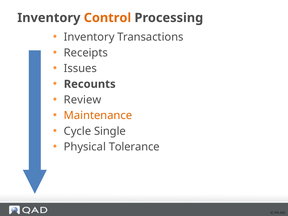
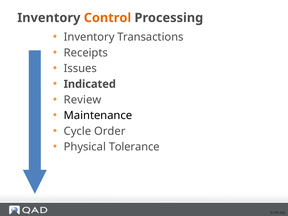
Recounts: Recounts -> Indicated
Maintenance colour: orange -> black
Single: Single -> Order
